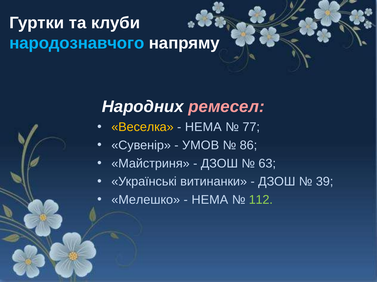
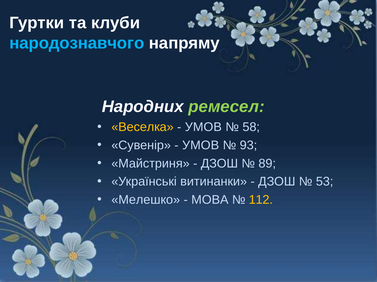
ремесел colour: pink -> light green
НЕМА at (203, 127): НЕМА -> УМОВ
77: 77 -> 58
86: 86 -> 93
63: 63 -> 89
39: 39 -> 53
НЕМА at (210, 200): НЕМА -> МОВА
112 colour: light green -> yellow
